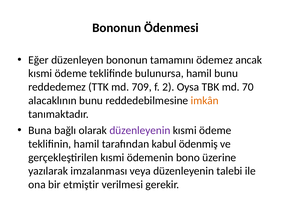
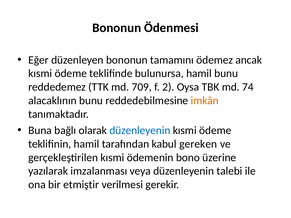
70: 70 -> 74
düzenleyenin at (140, 130) colour: purple -> blue
ödenmiş: ödenmiş -> gereken
